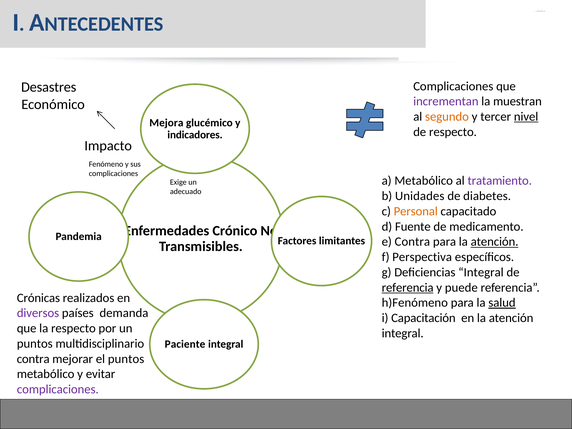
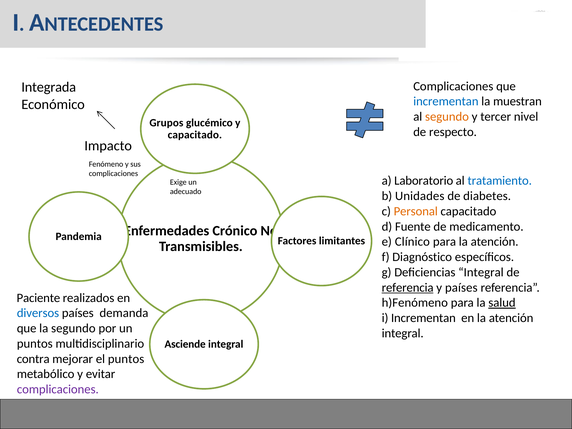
Desastres at (49, 87): Desastres -> Integrada
incrementan at (446, 101) colour: purple -> blue
nivel underline: present -> none
Mejora: Mejora -> Grupos
indicadores at (195, 135): indicadores -> capacitado
a Metabólico: Metabólico -> Laboratorio
tratamiento colour: purple -> blue
e Contra: Contra -> Clínico
atención at (495, 242) underline: present -> none
Perspectiva: Perspectiva -> Diagnóstico
y puede: puede -> países
Crónicas: Crónicas -> Paciente
diversos colour: purple -> blue
i Capacitación: Capacitación -> Incrementan
la respecto: respecto -> segundo
Paciente: Paciente -> Asciende
